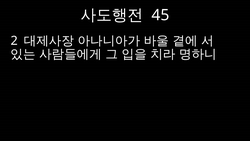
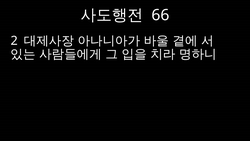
45: 45 -> 66
